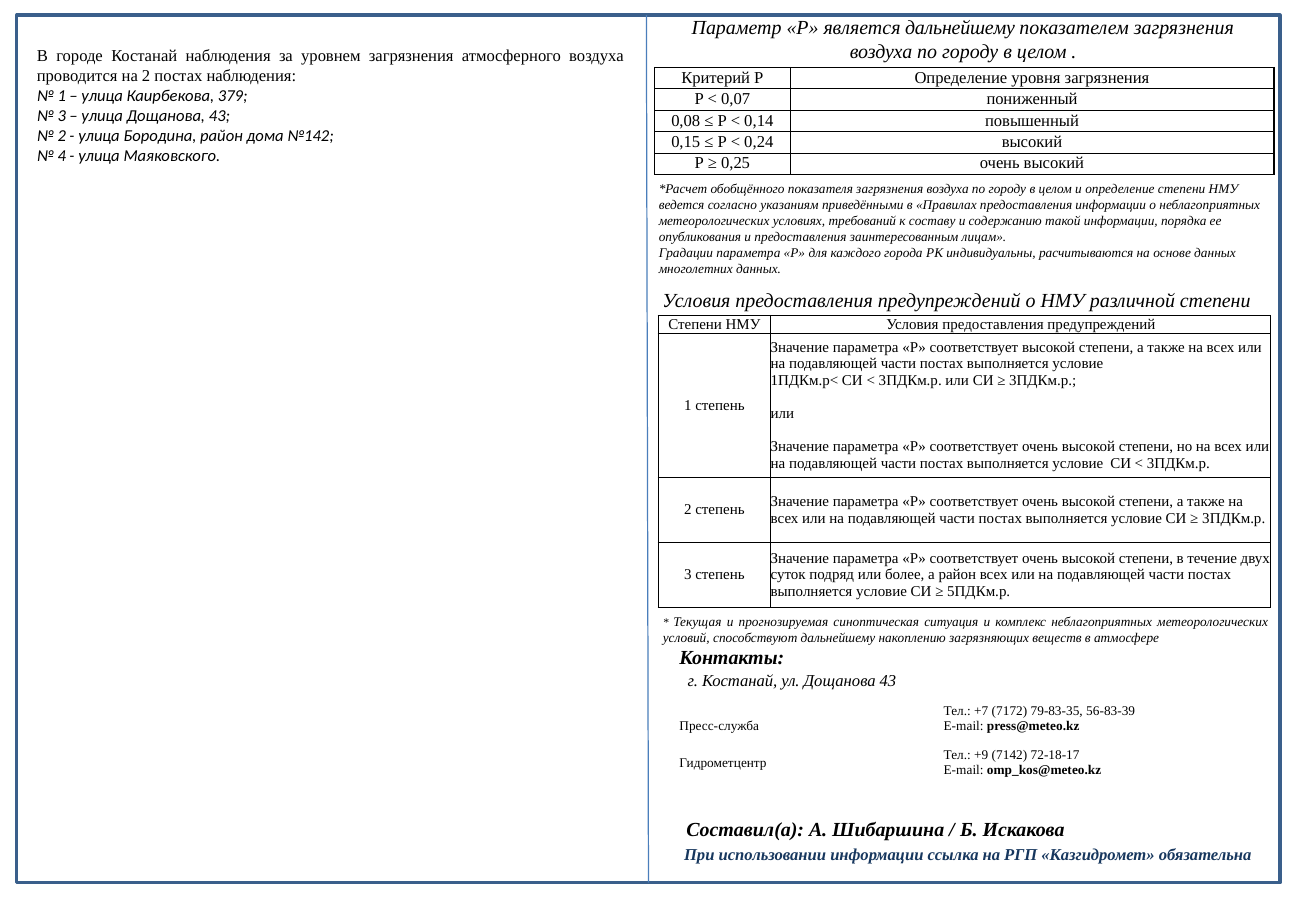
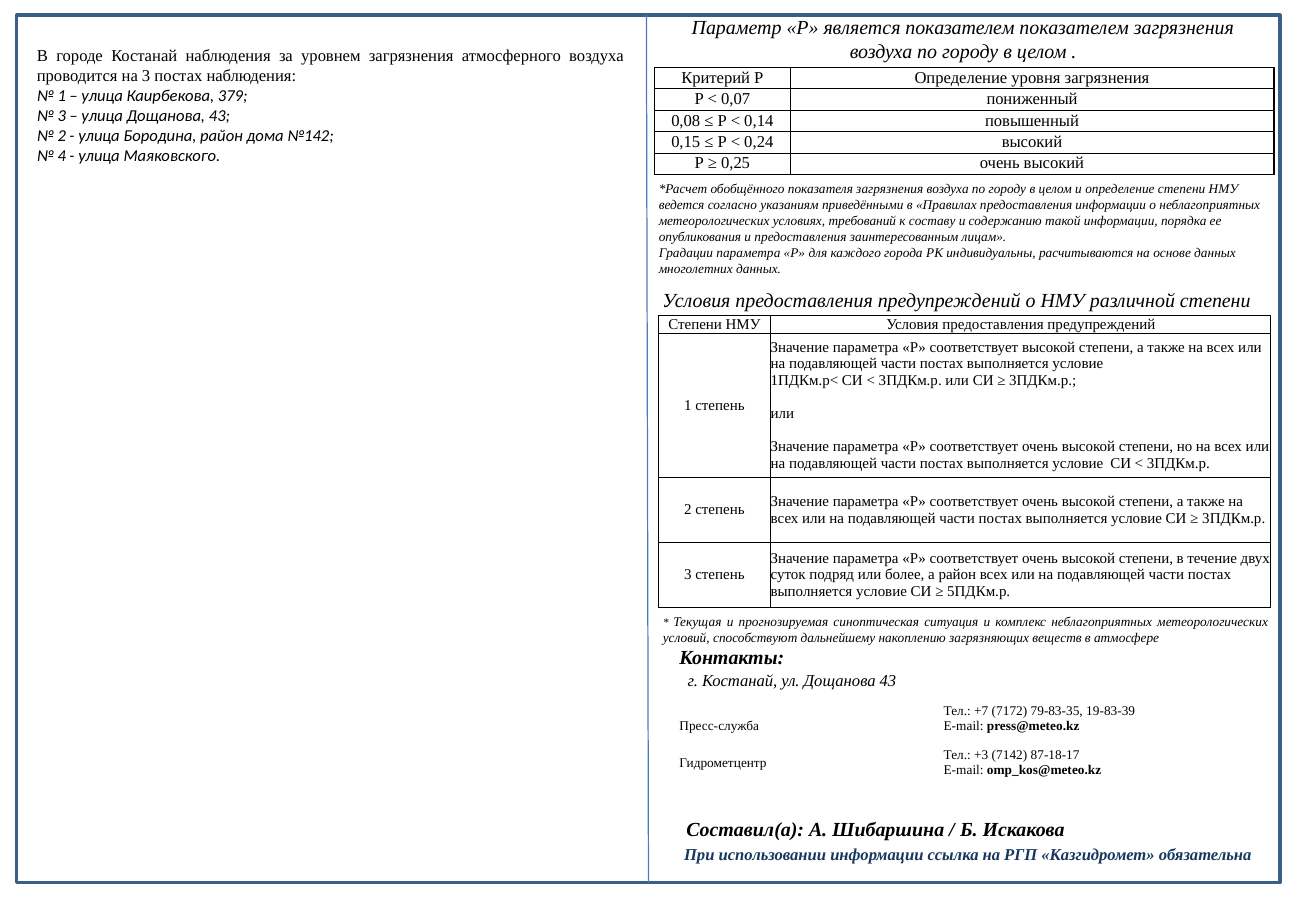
является дальнейшему: дальнейшему -> показателем
на 2: 2 -> 3
56-83-39: 56-83-39 -> 19-83-39
+9: +9 -> +3
72-18-17: 72-18-17 -> 87-18-17
